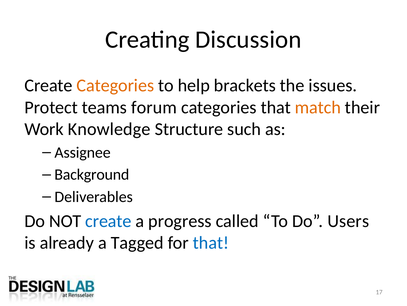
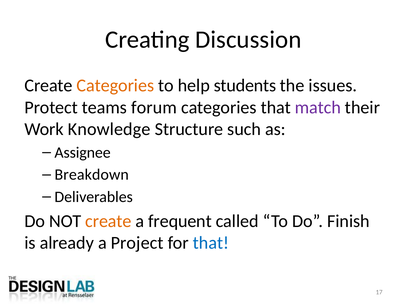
brackets: brackets -> students
match colour: orange -> purple
Background: Background -> Breakdown
create at (108, 221) colour: blue -> orange
progress: progress -> frequent
Users: Users -> Finish
Tagged: Tagged -> Project
